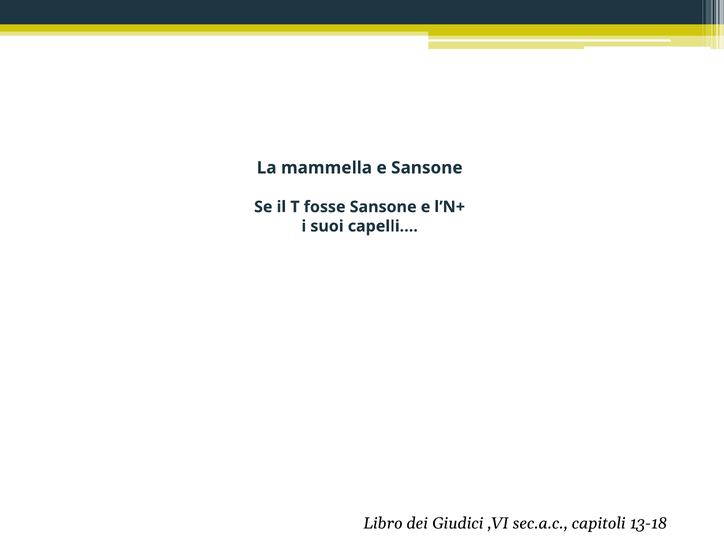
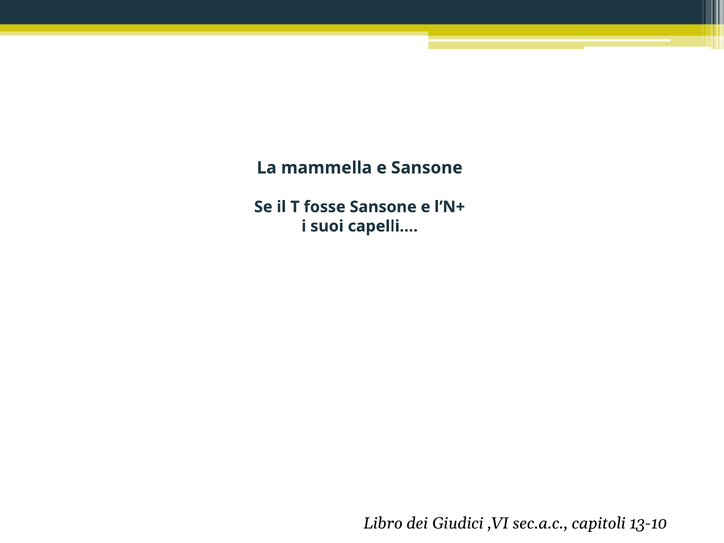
13-18: 13-18 -> 13-10
